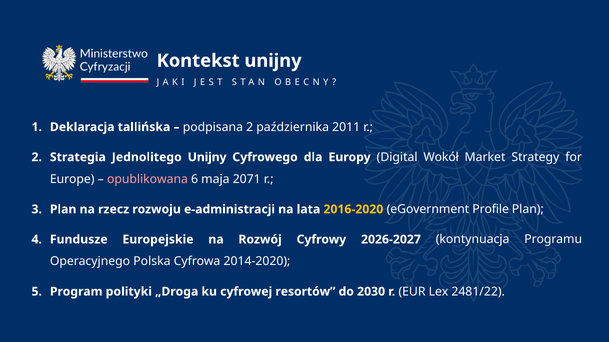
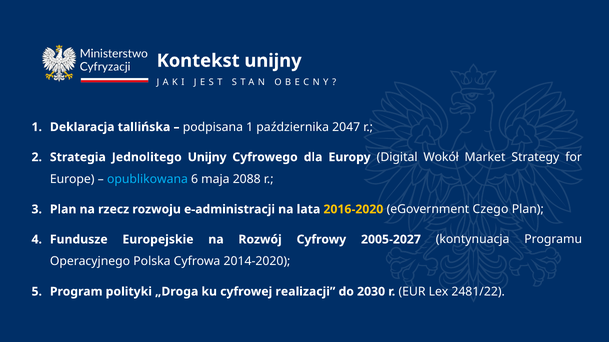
podpisana 2: 2 -> 1
2011: 2011 -> 2047
opublikowana colour: pink -> light blue
2071: 2071 -> 2088
Profile: Profile -> Czego
2026-2027: 2026-2027 -> 2005-2027
resortów: resortów -> realizacji
